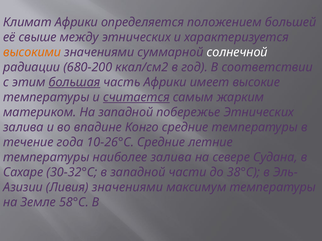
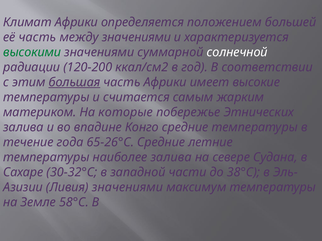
её свыше: свыше -> часть
между этнических: этнических -> значениями
высокими colour: orange -> green
680-200: 680-200 -> 120-200
считается underline: present -> none
На западной: западной -> которые
10-26°C: 10-26°C -> 65-26°C
